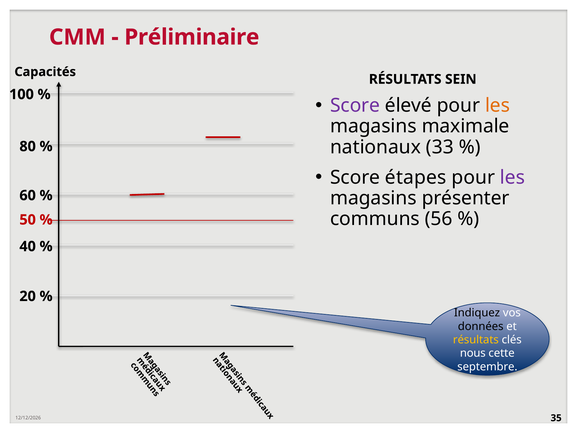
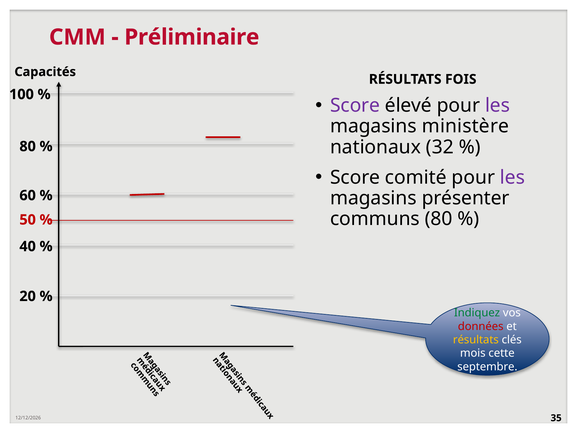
SEIN: SEIN -> FOIS
les at (498, 105) colour: orange -> purple
maximale: maximale -> ministère
33: 33 -> 32
étapes: étapes -> comité
communs 56: 56 -> 80
Indiquez colour: black -> green
données colour: black -> red
nous: nous -> mois
